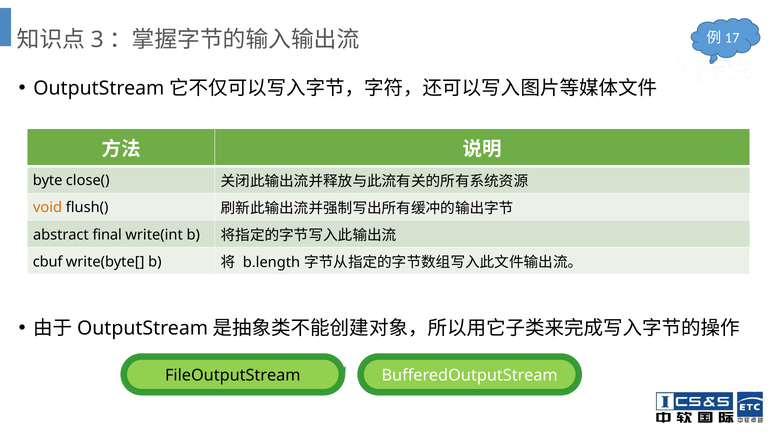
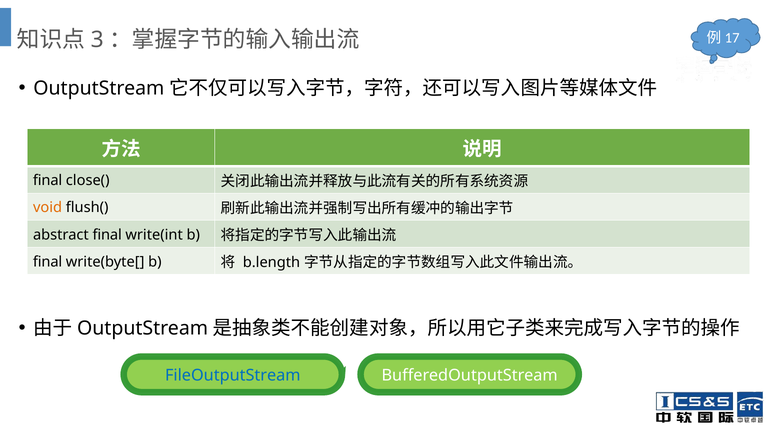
byte at (48, 181): byte -> final
cbuf at (48, 262): cbuf -> final
FileOutputStream colour: black -> blue
